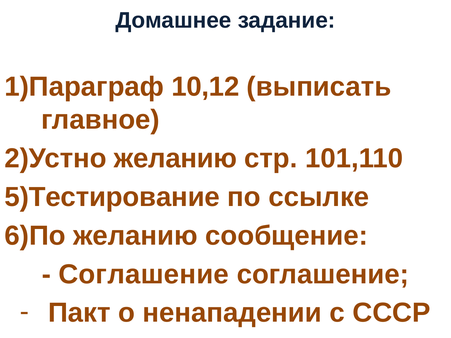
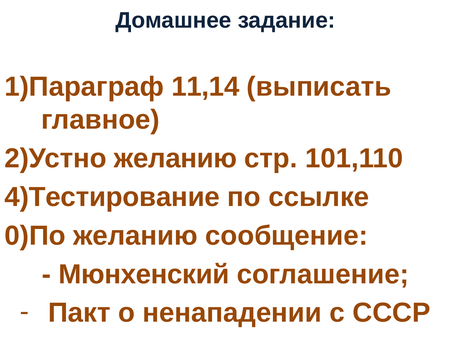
10,12: 10,12 -> 11,14
5)Тестирование: 5)Тестирование -> 4)Тестирование
6)По: 6)По -> 0)По
Соглашение at (144, 274): Соглашение -> Мюнхенский
